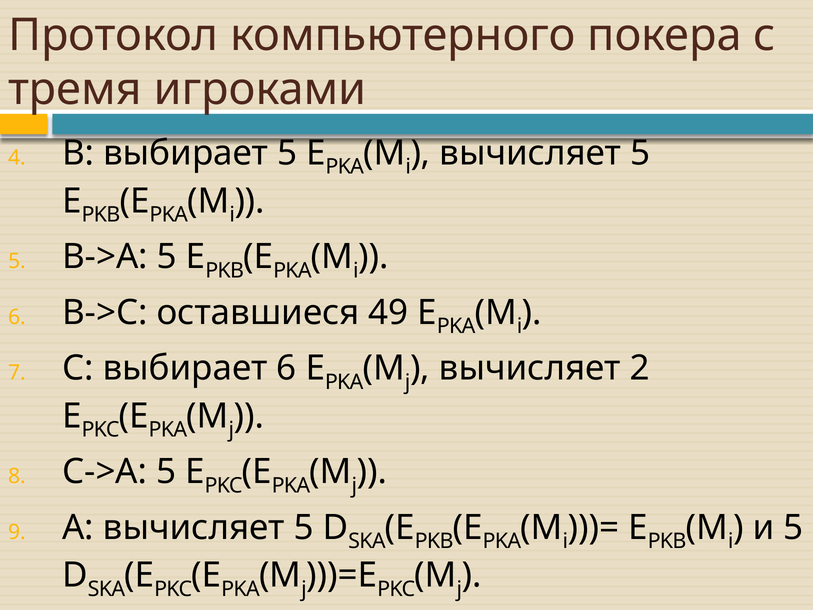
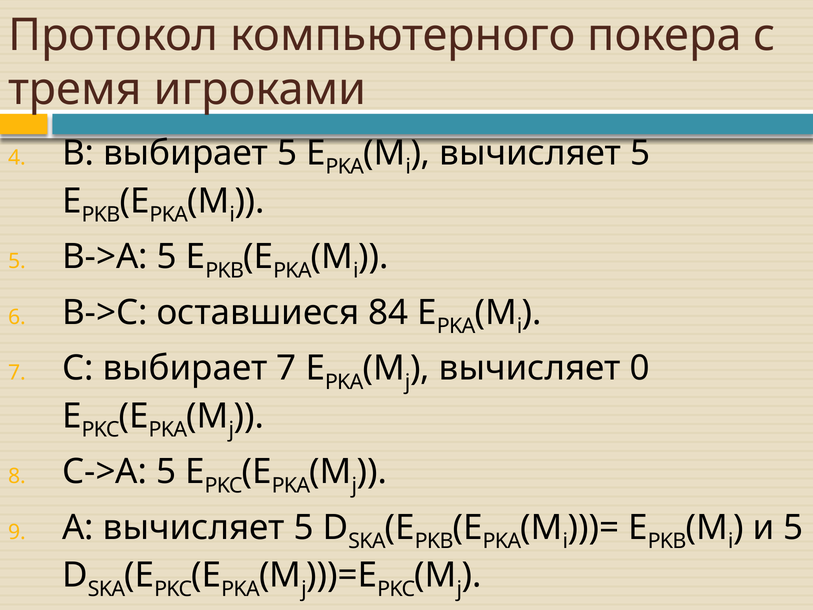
49: 49 -> 84
выбирает 6: 6 -> 7
2: 2 -> 0
